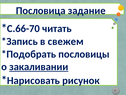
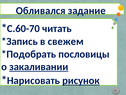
Пословица: Пословица -> Обливался
С.66-70: С.66-70 -> С.60-70
рисунок underline: none -> present
